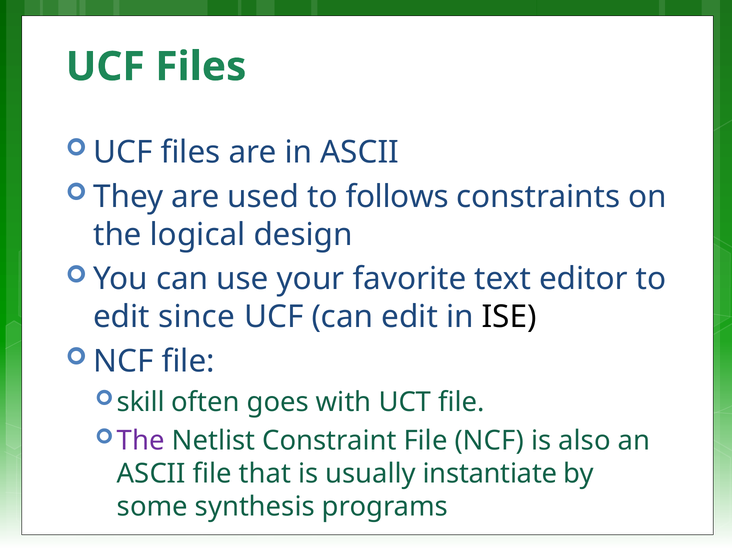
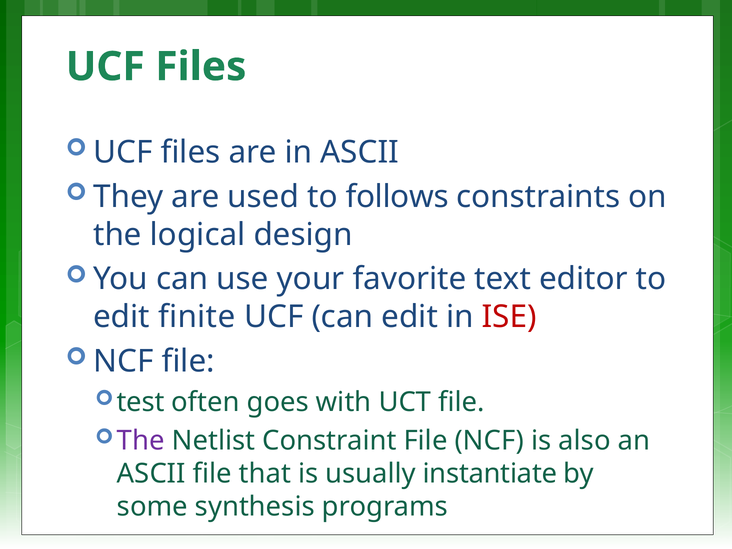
since: since -> finite
ISE colour: black -> red
skill: skill -> test
